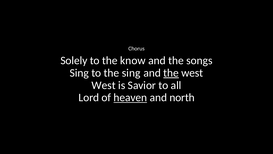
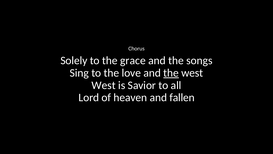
know: know -> grace
the sing: sing -> love
heaven underline: present -> none
north: north -> fallen
